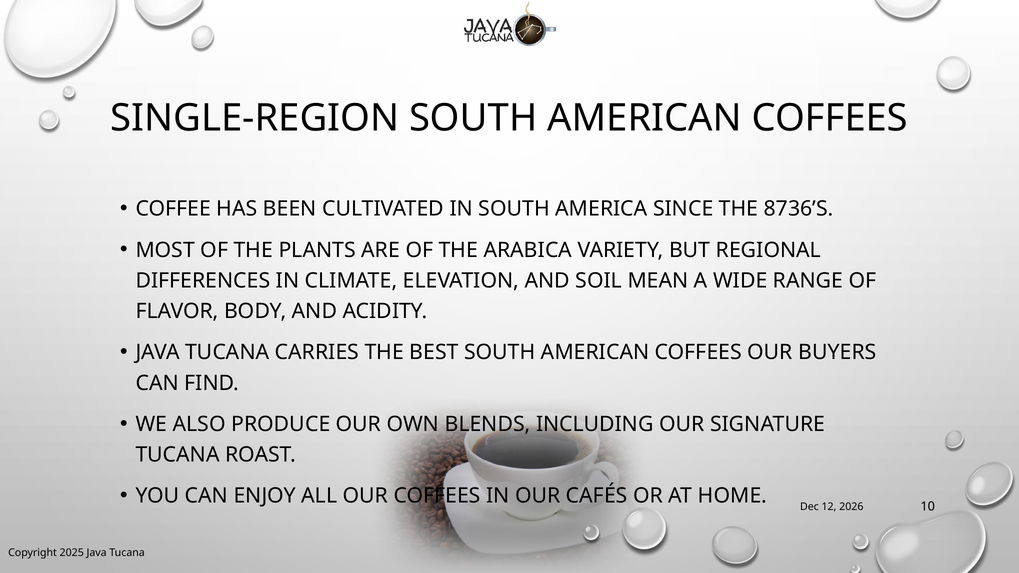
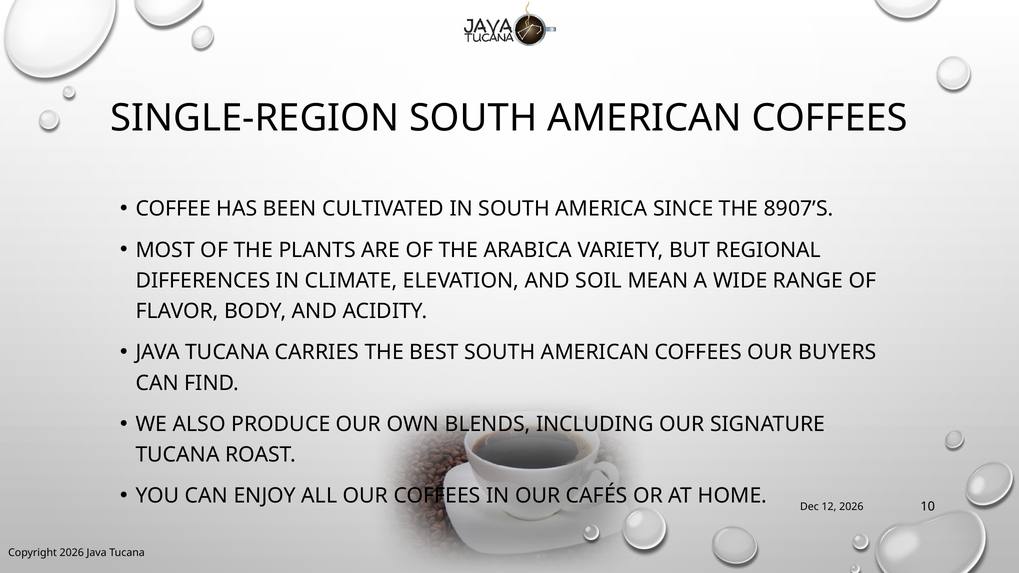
8736’S: 8736’S -> 8907’S
Copyright 2025: 2025 -> 2026
